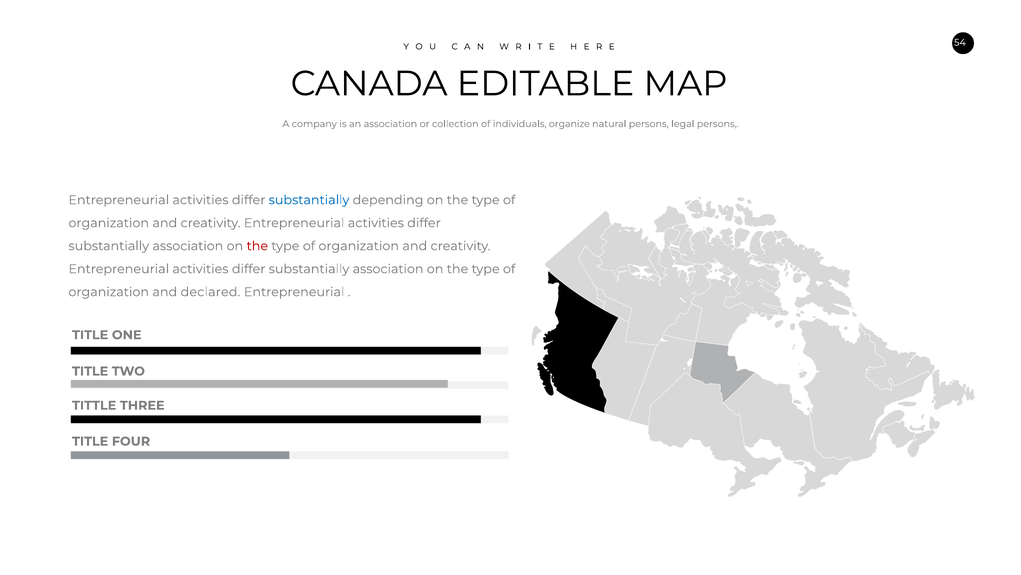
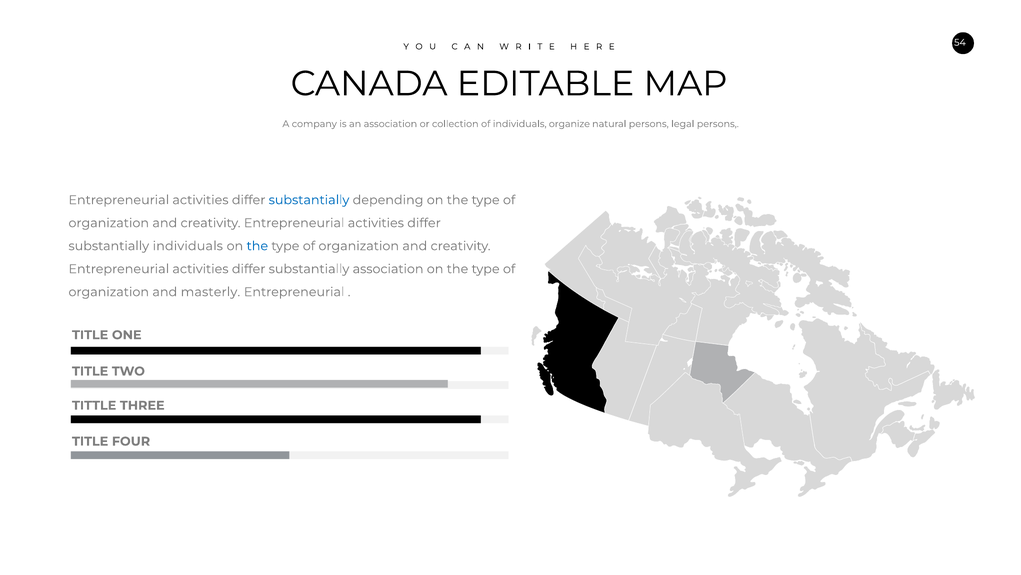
association at (188, 246): association -> individuals
the at (257, 246) colour: red -> blue
declared: declared -> masterly
